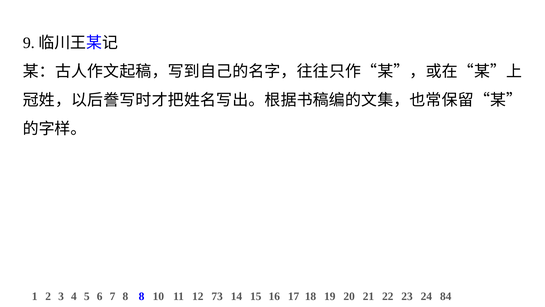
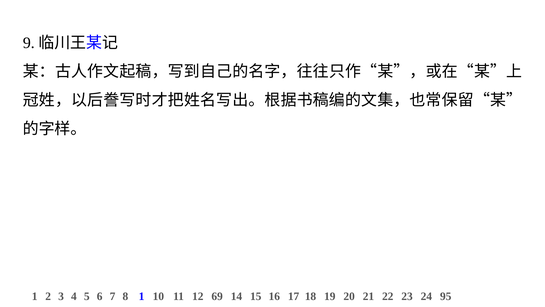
8 8: 8 -> 1
73: 73 -> 69
84: 84 -> 95
